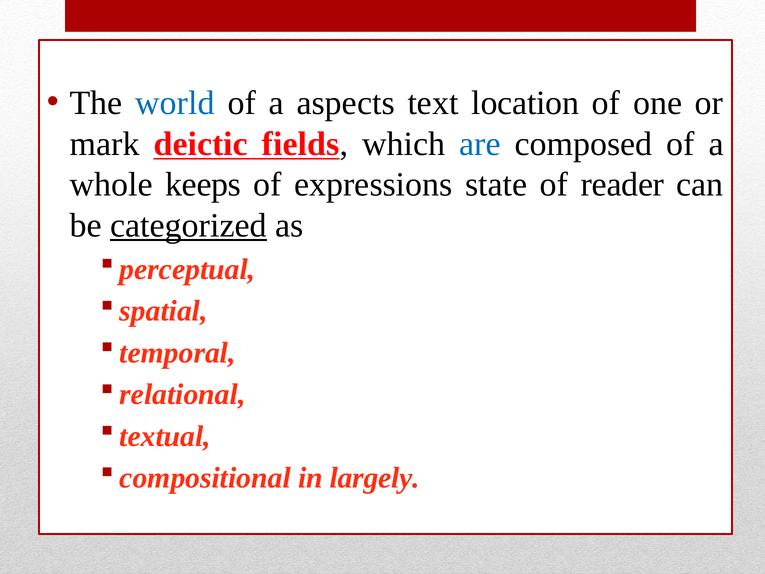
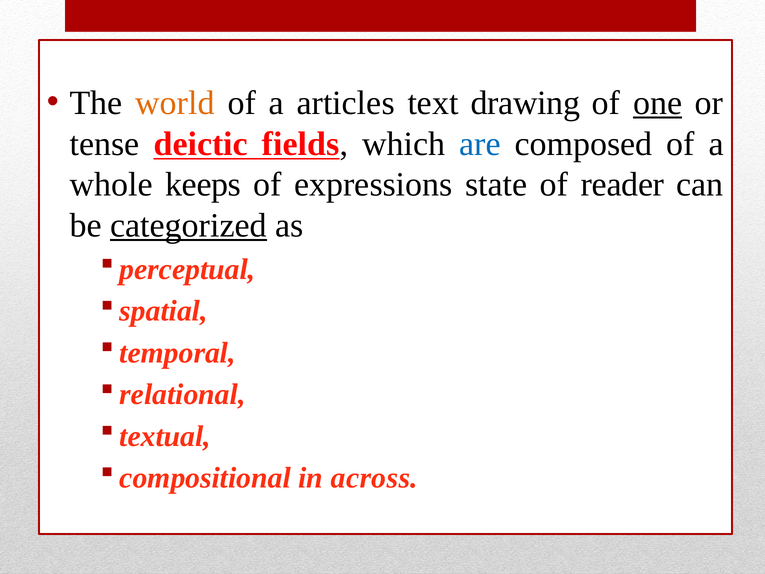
world colour: blue -> orange
aspects: aspects -> articles
location: location -> drawing
one underline: none -> present
mark: mark -> tense
largely: largely -> across
